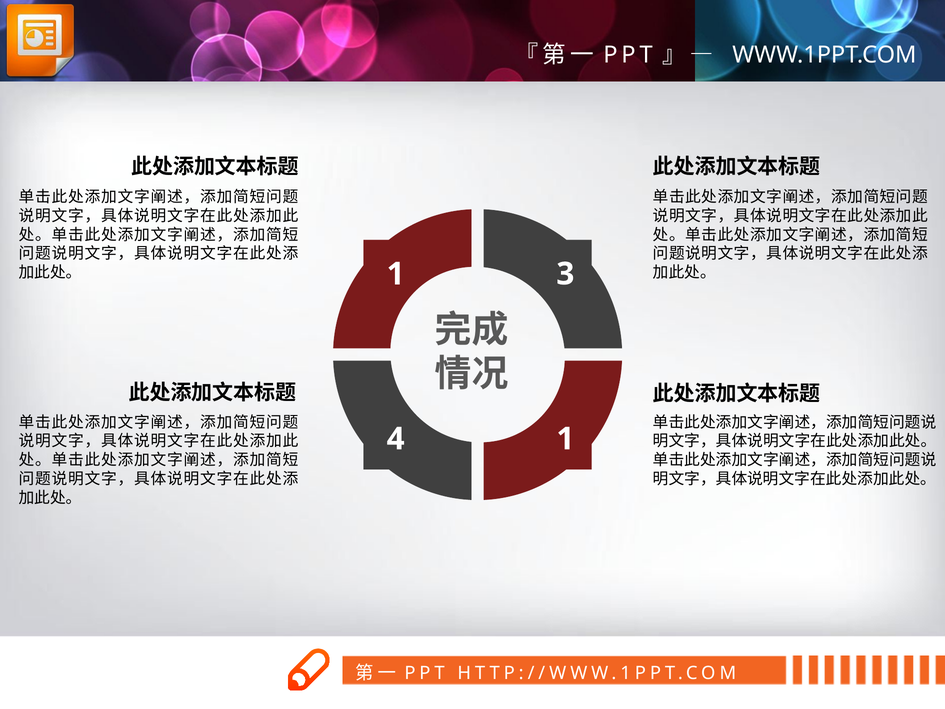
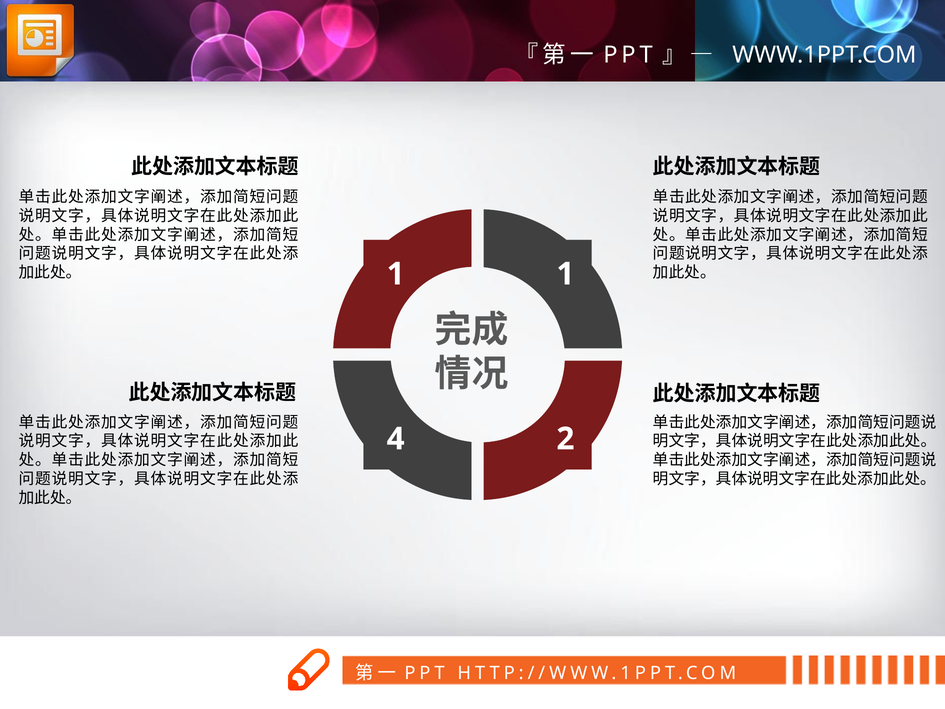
1 3: 3 -> 1
4 1: 1 -> 2
